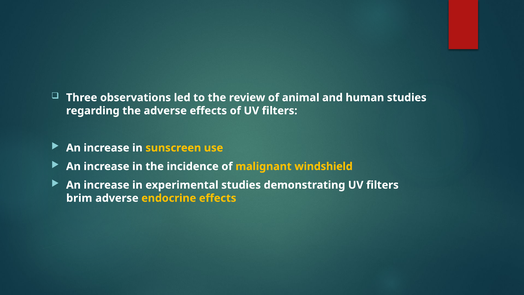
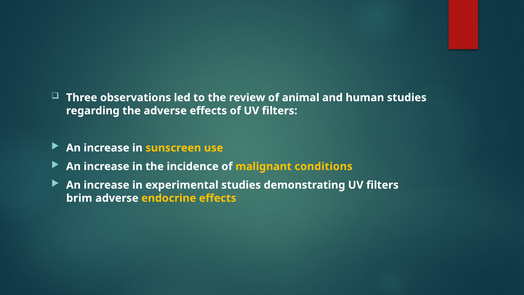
windshield: windshield -> conditions
